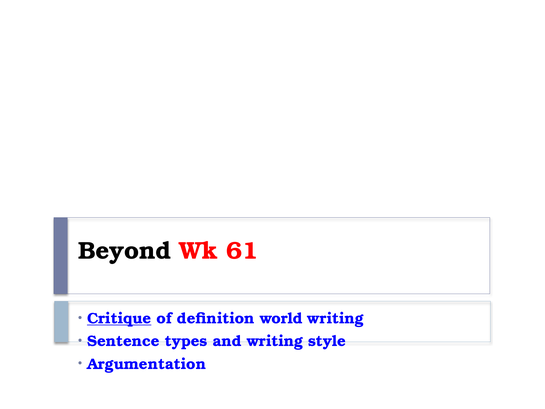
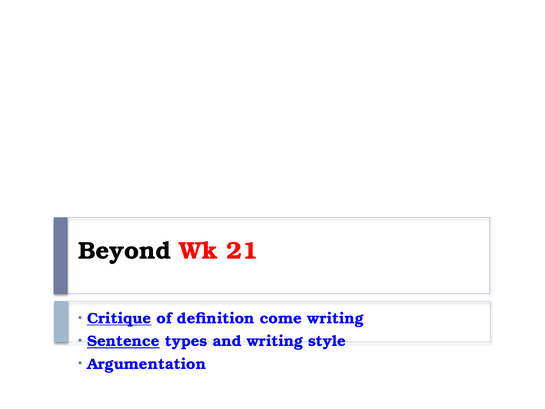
61: 61 -> 21
world: world -> come
Sentence underline: none -> present
